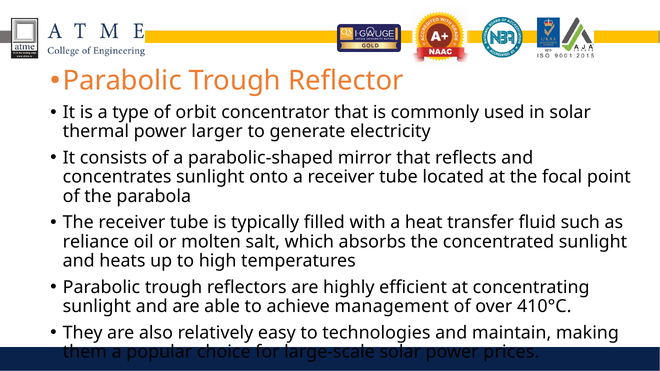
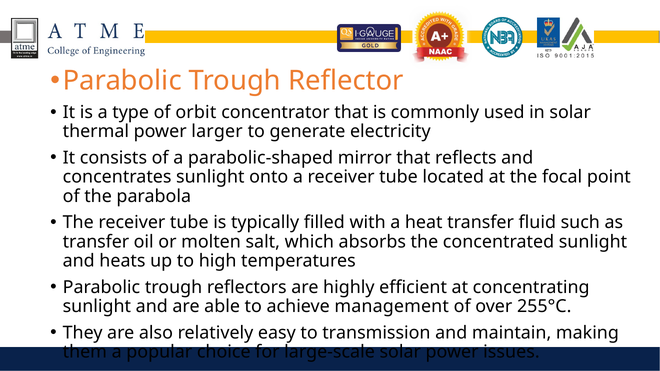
reliance at (96, 242): reliance -> transfer
410°C: 410°C -> 255°C
technologies: technologies -> transmission
prices: prices -> issues
